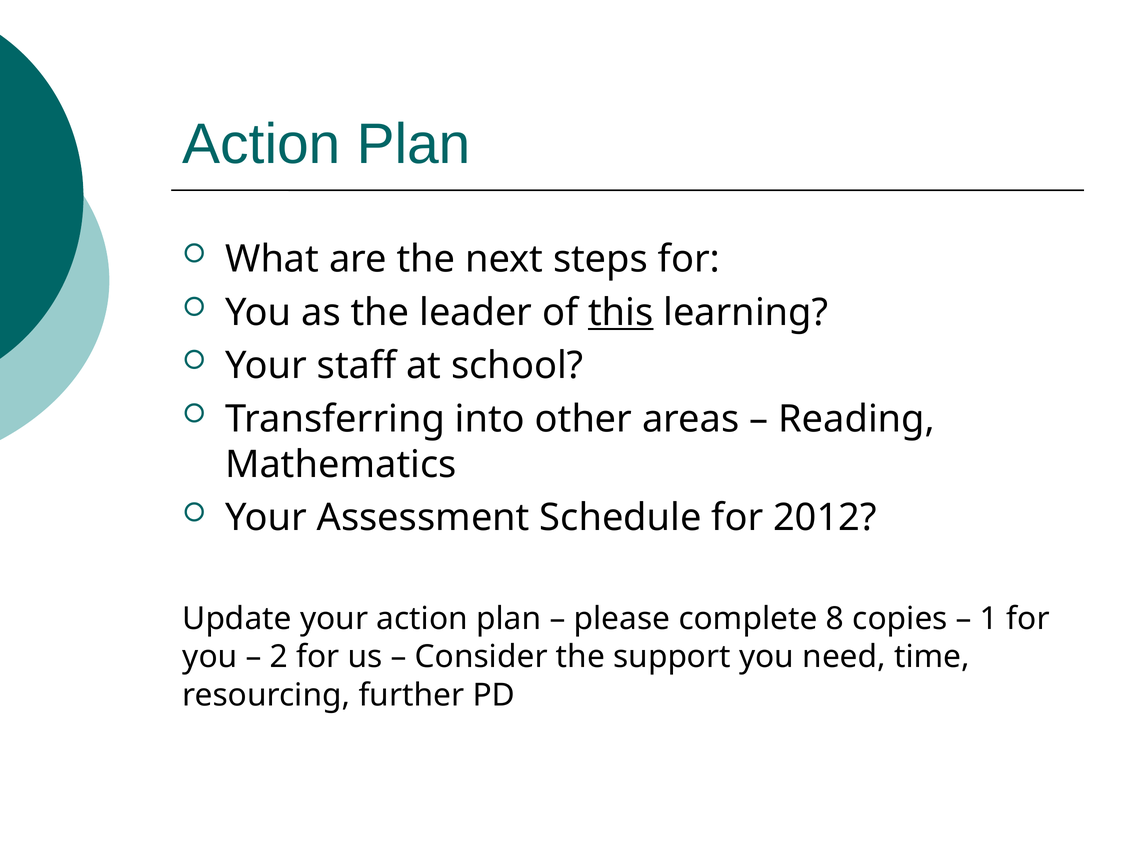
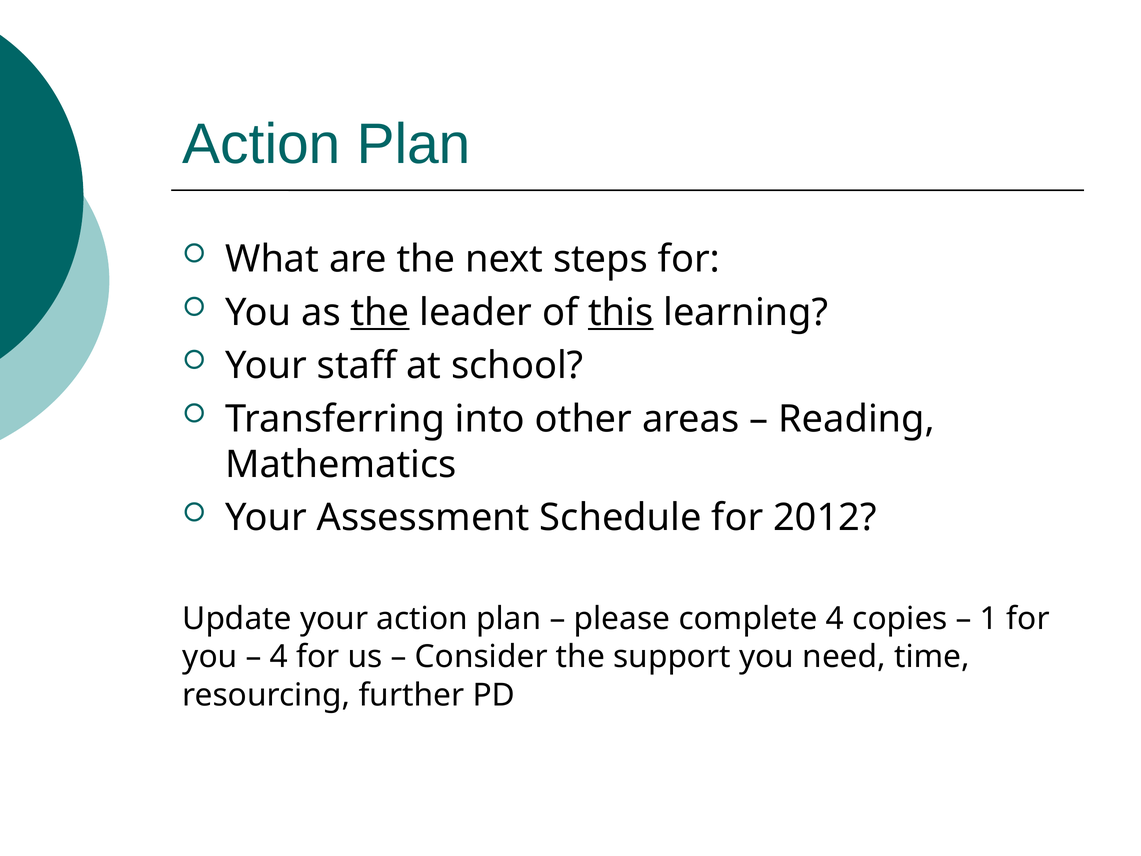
the at (380, 312) underline: none -> present
complete 8: 8 -> 4
2 at (279, 657): 2 -> 4
